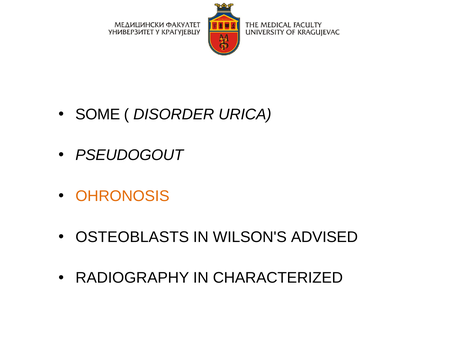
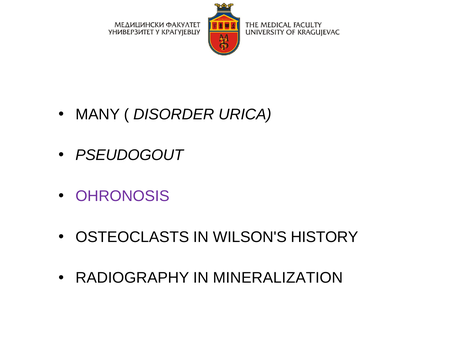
SOME: SOME -> MANY
OHRONOSIS colour: orange -> purple
OSTEOBLASTS: OSTEOBLASTS -> OSTEOCLASTS
ADVISED: ADVISED -> HISTORY
CHARACTERIZED: CHARACTERIZED -> MINERALIZATION
